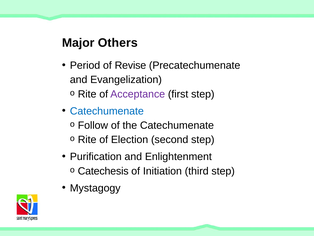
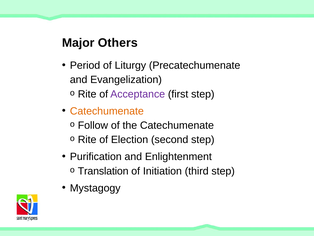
Revise: Revise -> Liturgy
Catechumenate at (107, 111) colour: blue -> orange
Catechesis: Catechesis -> Translation
